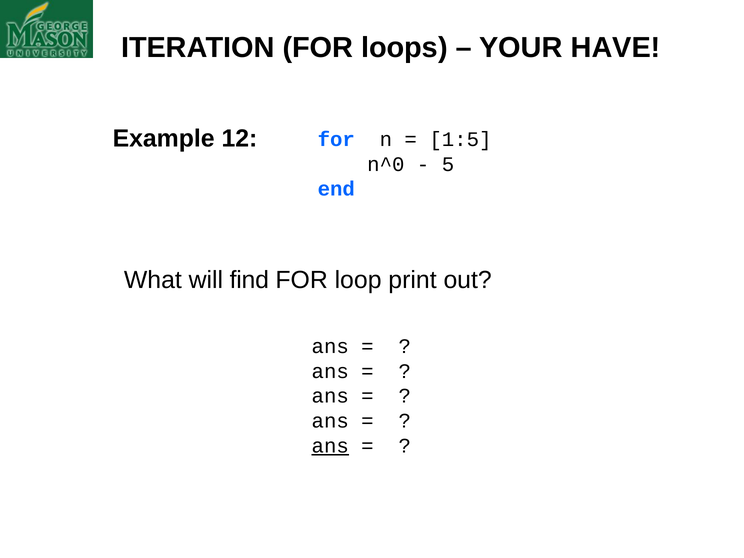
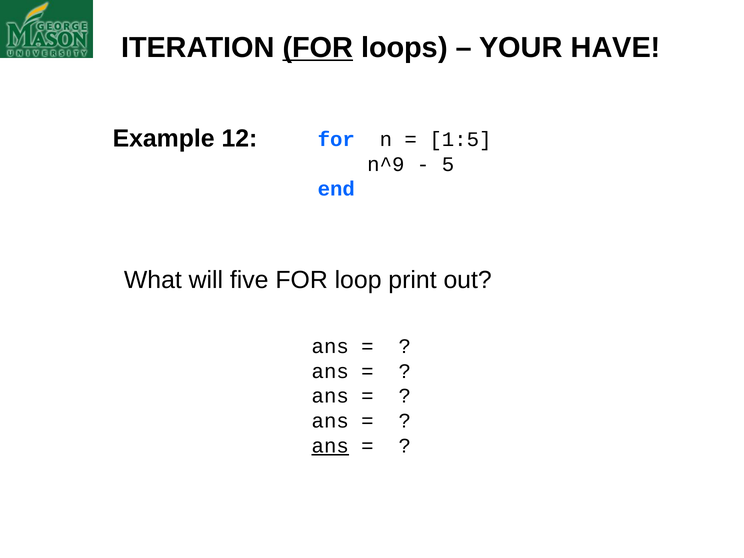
FOR at (318, 48) underline: none -> present
n^0: n^0 -> n^9
find: find -> five
